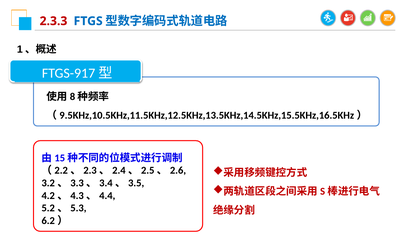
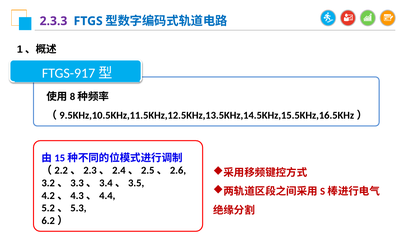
2.3.3 colour: red -> purple
